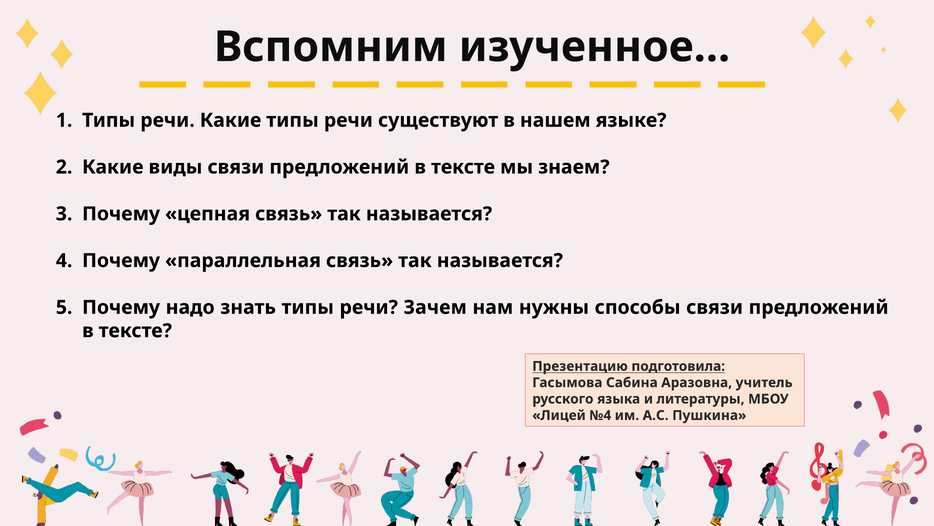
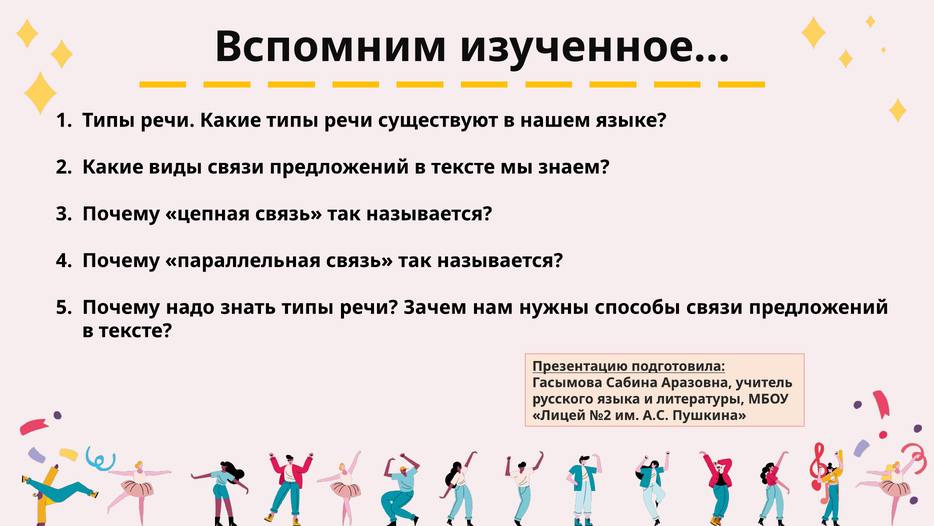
№4: №4 -> №2
